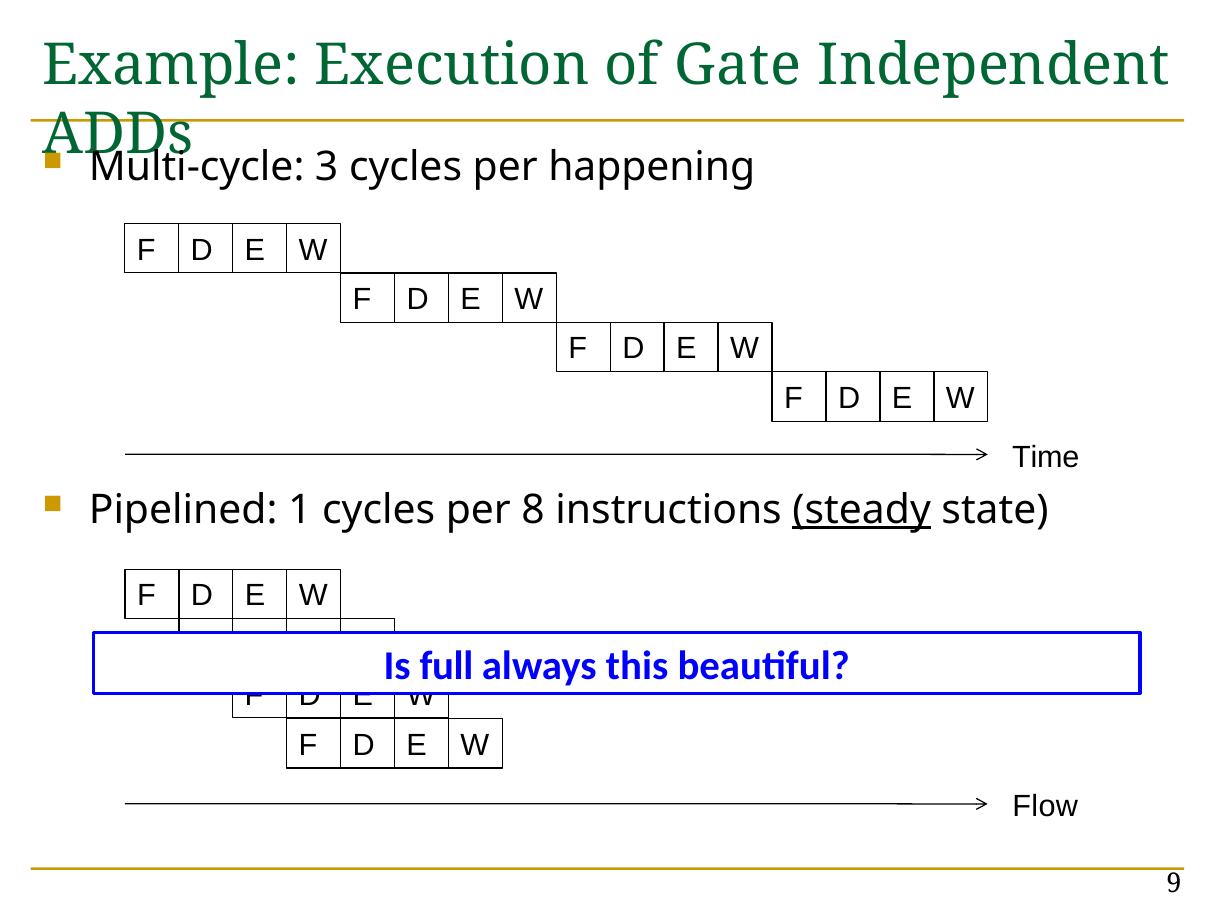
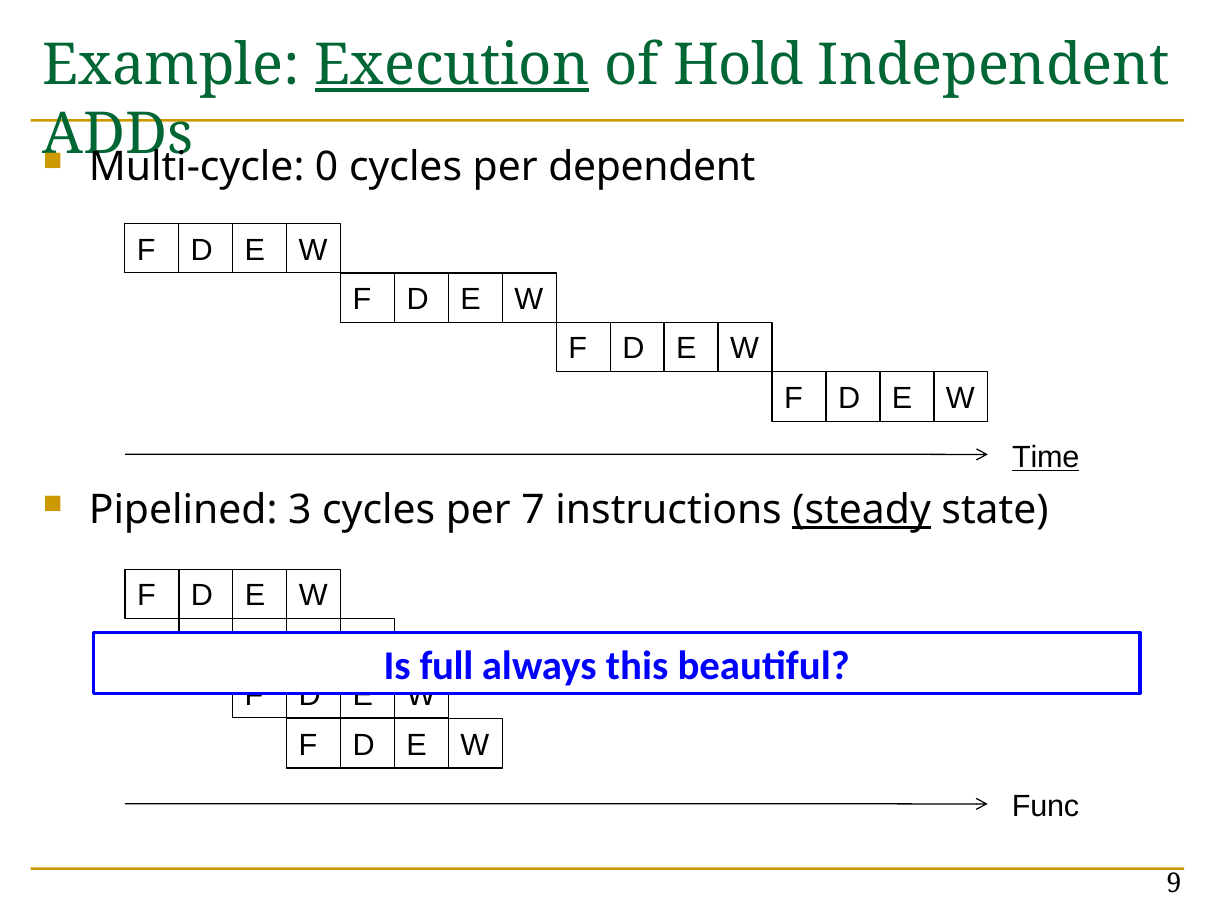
Execution underline: none -> present
Gate: Gate -> Hold
3: 3 -> 0
happening: happening -> dependent
Time underline: none -> present
1: 1 -> 3
8: 8 -> 7
Flow: Flow -> Func
